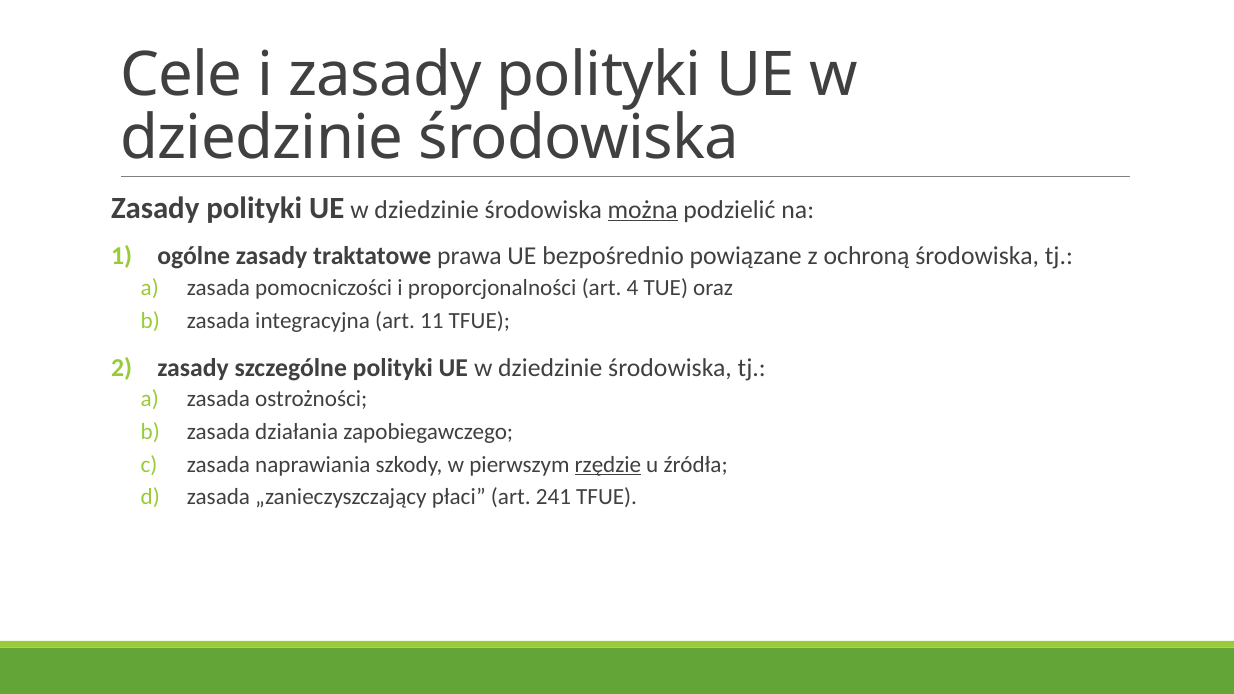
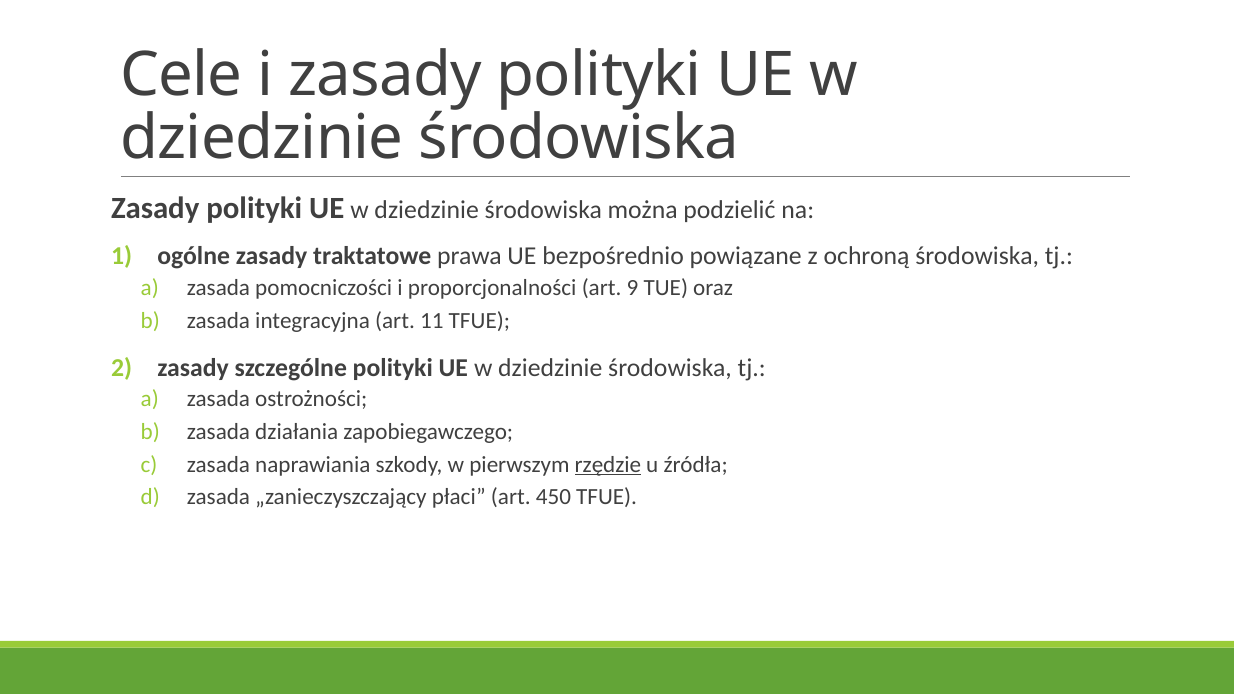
można underline: present -> none
4: 4 -> 9
241: 241 -> 450
